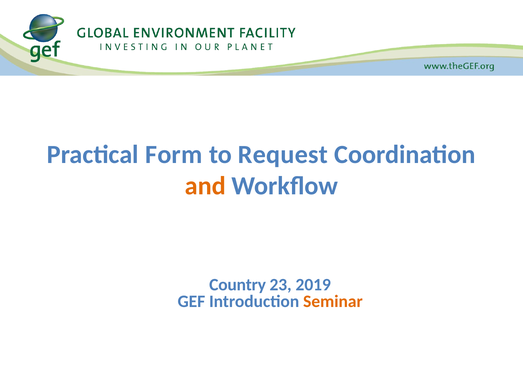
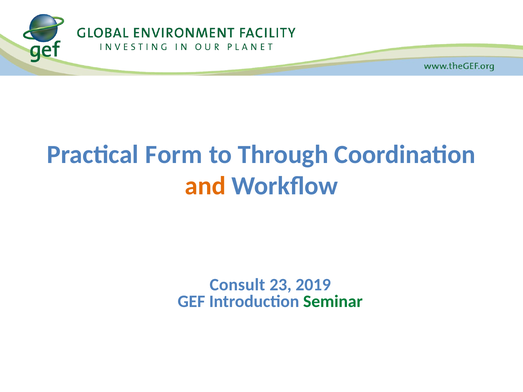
Request: Request -> Through
Country: Country -> Consult
Seminar colour: orange -> green
